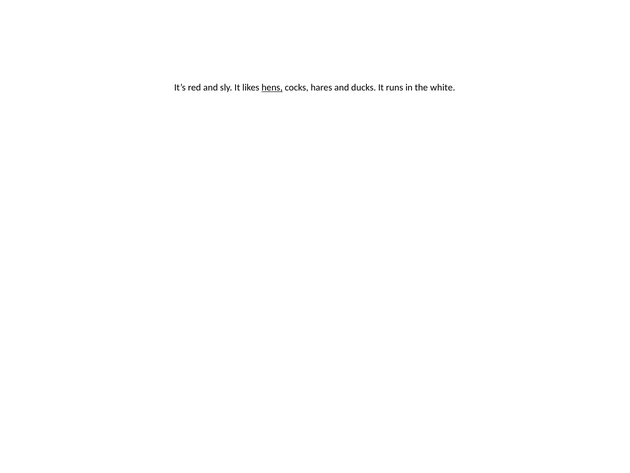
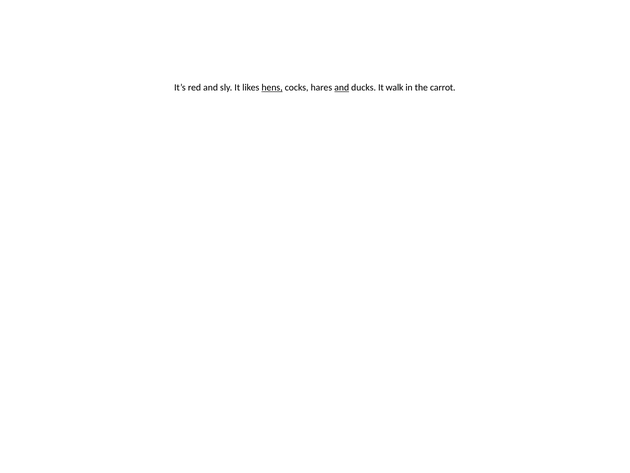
and at (342, 87) underline: none -> present
runs: runs -> walk
white: white -> carrot
